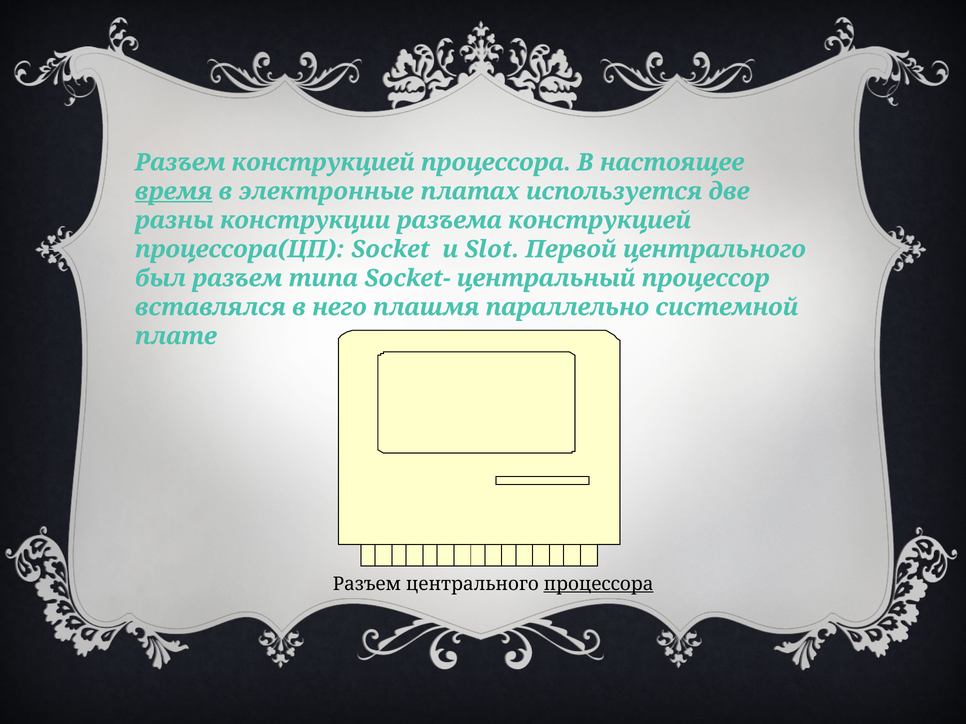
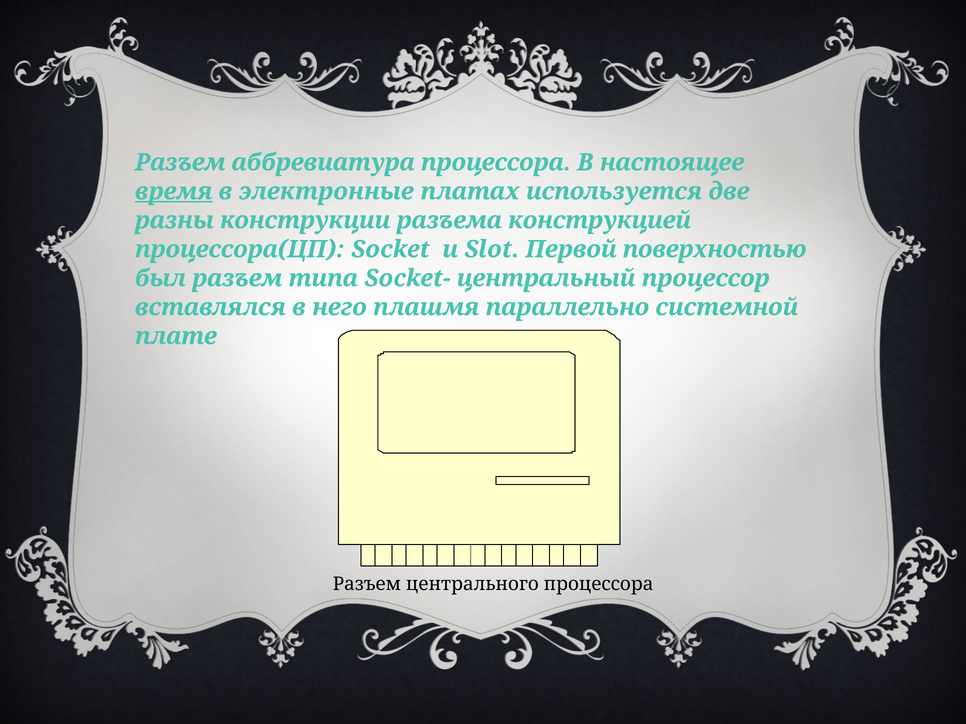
Разъем конструкцией: конструкцией -> аббревиатура
Первой центрального: центрального -> поверхностью
процессора at (599, 584) underline: present -> none
